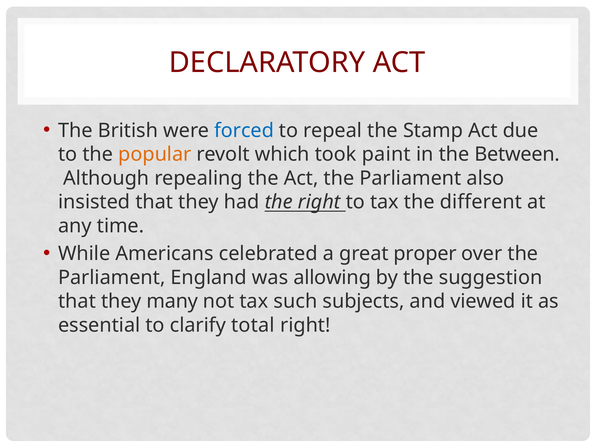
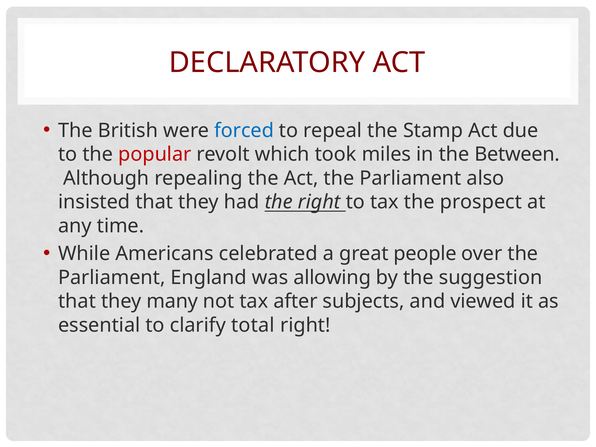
popular colour: orange -> red
paint: paint -> miles
different: different -> prospect
proper: proper -> people
such: such -> after
